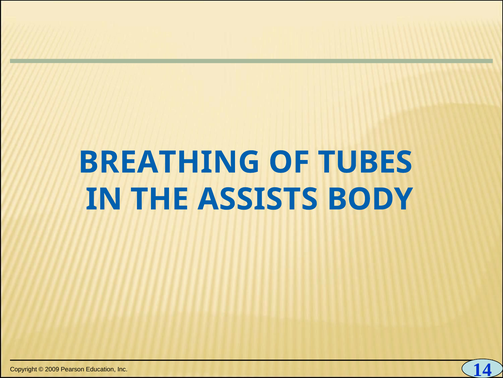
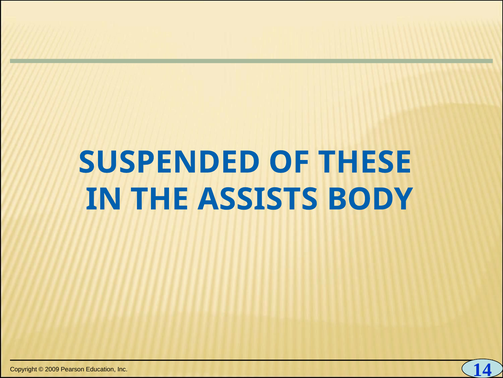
BREATHING: BREATHING -> SUSPENDED
TUBES: TUBES -> THESE
